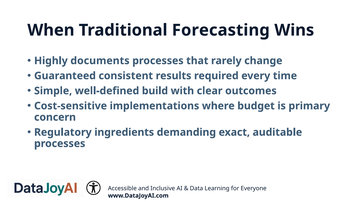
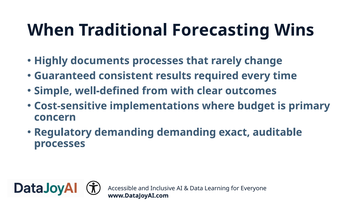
build: build -> from
Regulatory ingredients: ingredients -> demanding
